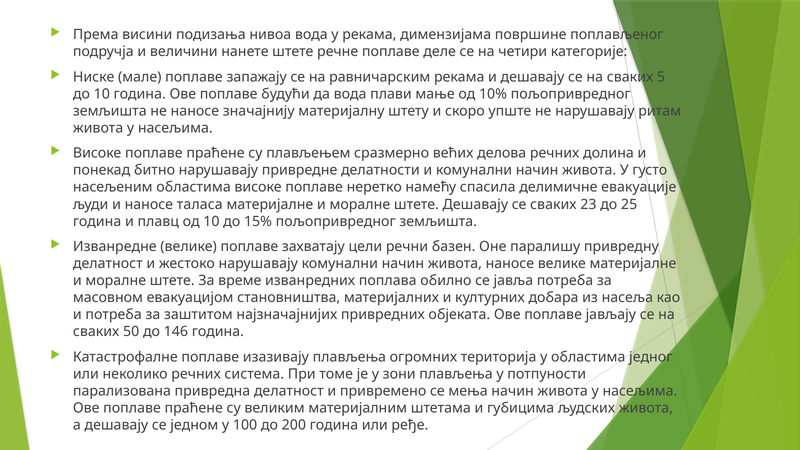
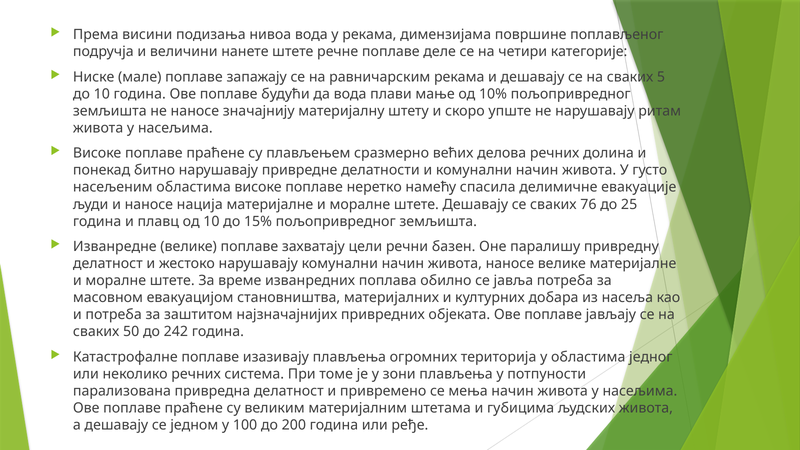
таласа: таласа -> нација
23: 23 -> 76
146: 146 -> 242
